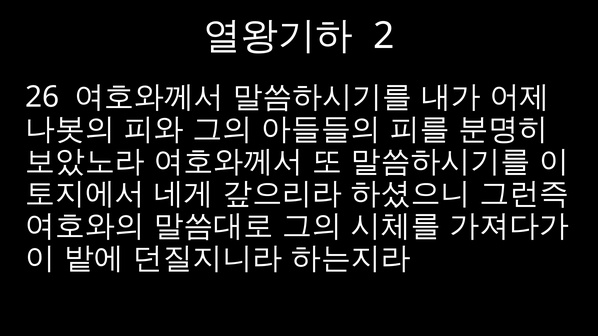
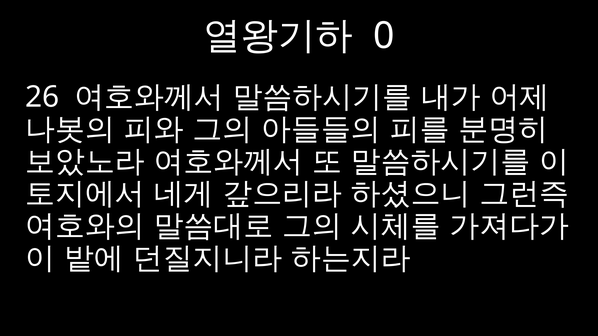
2: 2 -> 0
